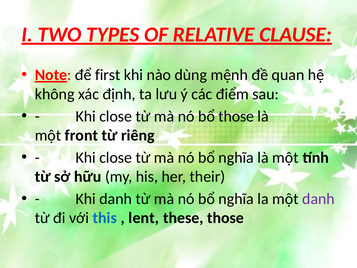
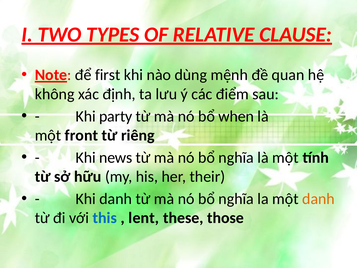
close at (116, 116): close -> party
bổ those: those -> when
close at (116, 157): close -> news
danh at (318, 199) colour: purple -> orange
